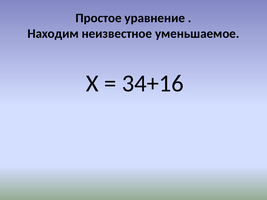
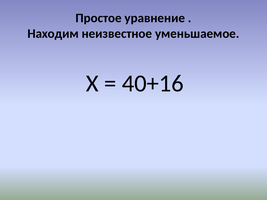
34+16: 34+16 -> 40+16
